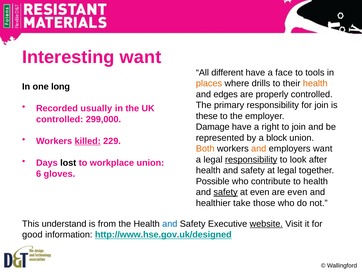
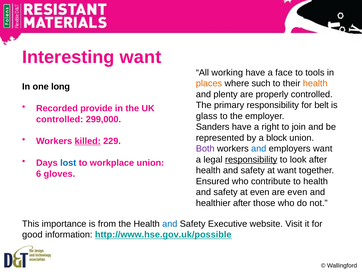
different: different -> working
drills: drills -> such
edges: edges -> plenty
for join: join -> belt
usually: usually -> provide
these: these -> glass
Damage: Damage -> Sanders
Both colour: orange -> purple
and at (259, 148) colour: orange -> blue
lost colour: black -> blue
at legal: legal -> want
Possible: Possible -> Ensured
safety at (226, 192) underline: present -> none
healthier take: take -> after
understand: understand -> importance
website underline: present -> none
http://www.hse.gov.uk/designed: http://www.hse.gov.uk/designed -> http://www.hse.gov.uk/possible
